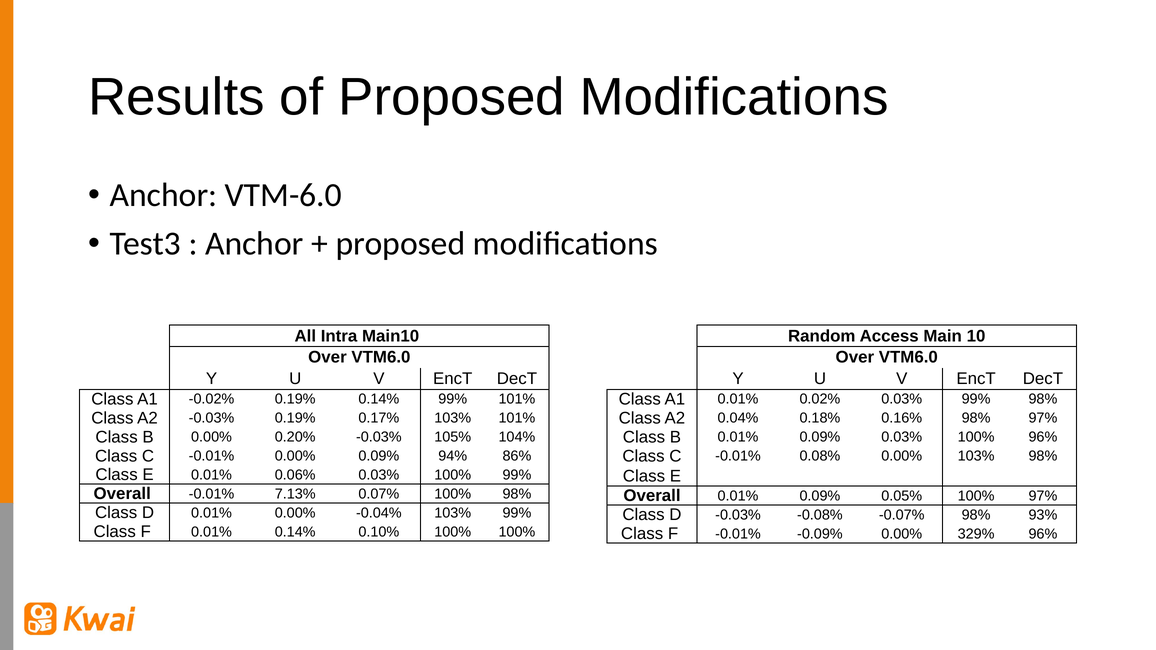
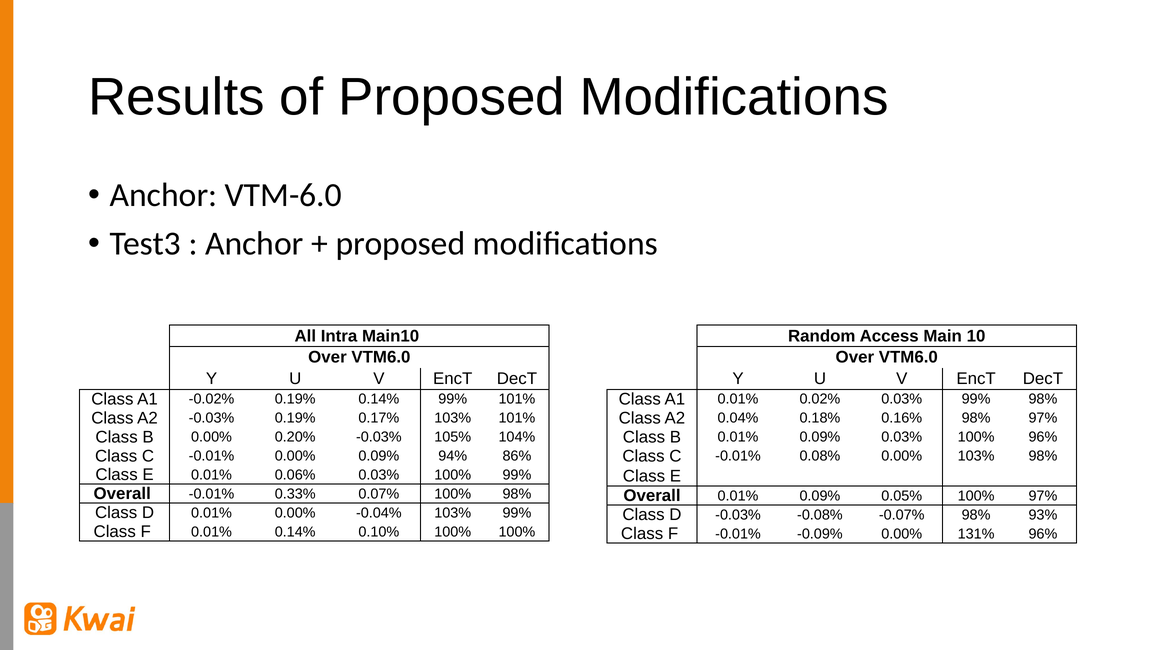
7.13%: 7.13% -> 0.33%
329%: 329% -> 131%
